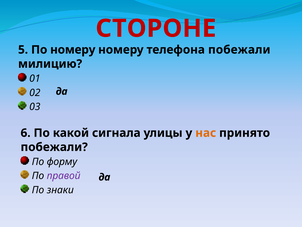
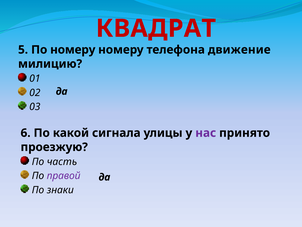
СТОРОНЕ: СТОРОНЕ -> КВАДРАТ
телефона побежали: побежали -> движение
нас colour: orange -> purple
побежали at (54, 147): побежали -> проезжую
форму: форму -> часть
